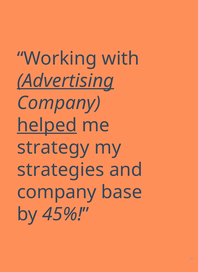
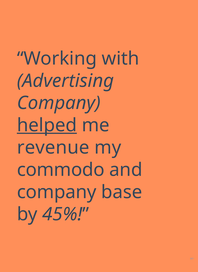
Advertising underline: present -> none
strategy: strategy -> revenue
strategies: strategies -> commodo
